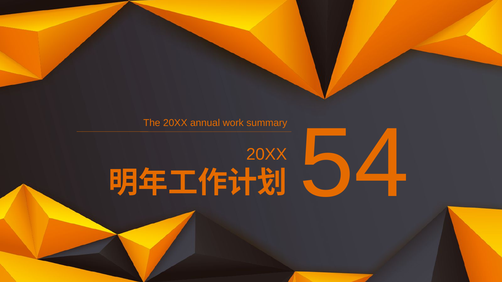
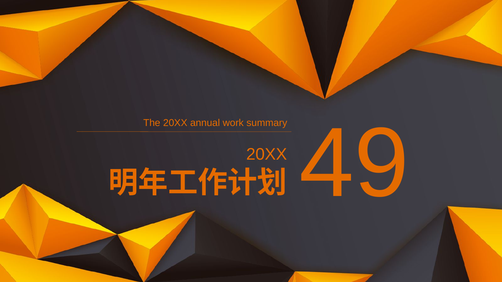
54: 54 -> 49
